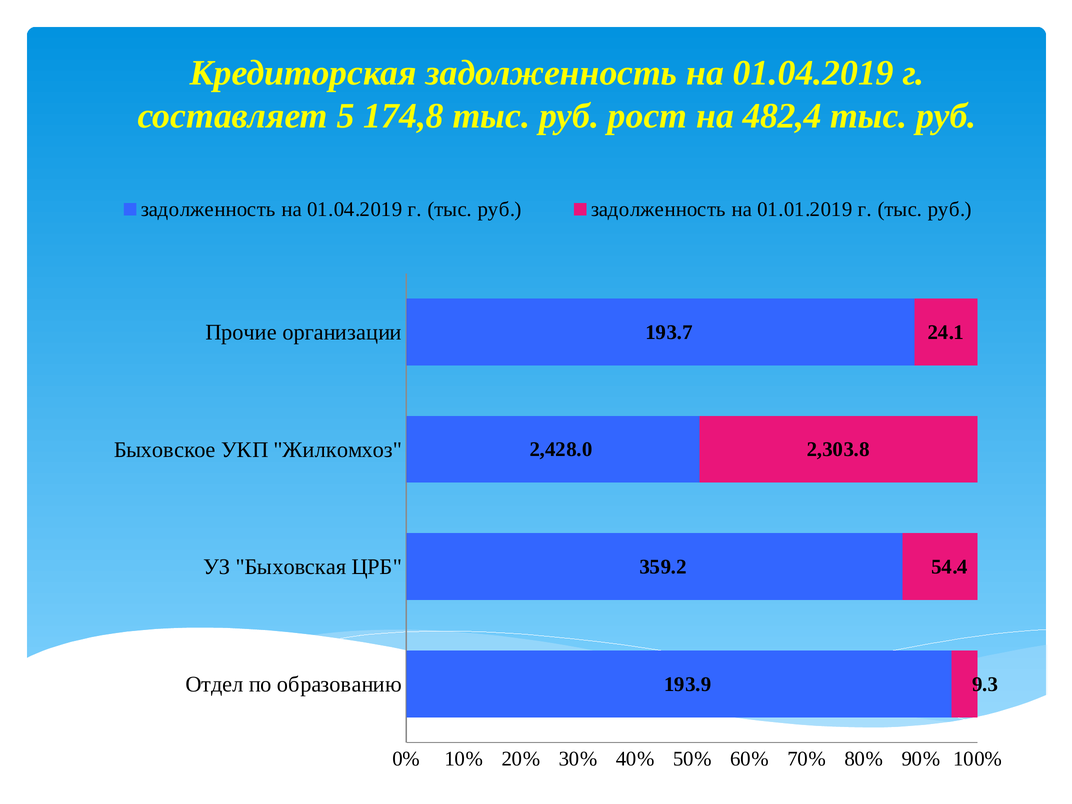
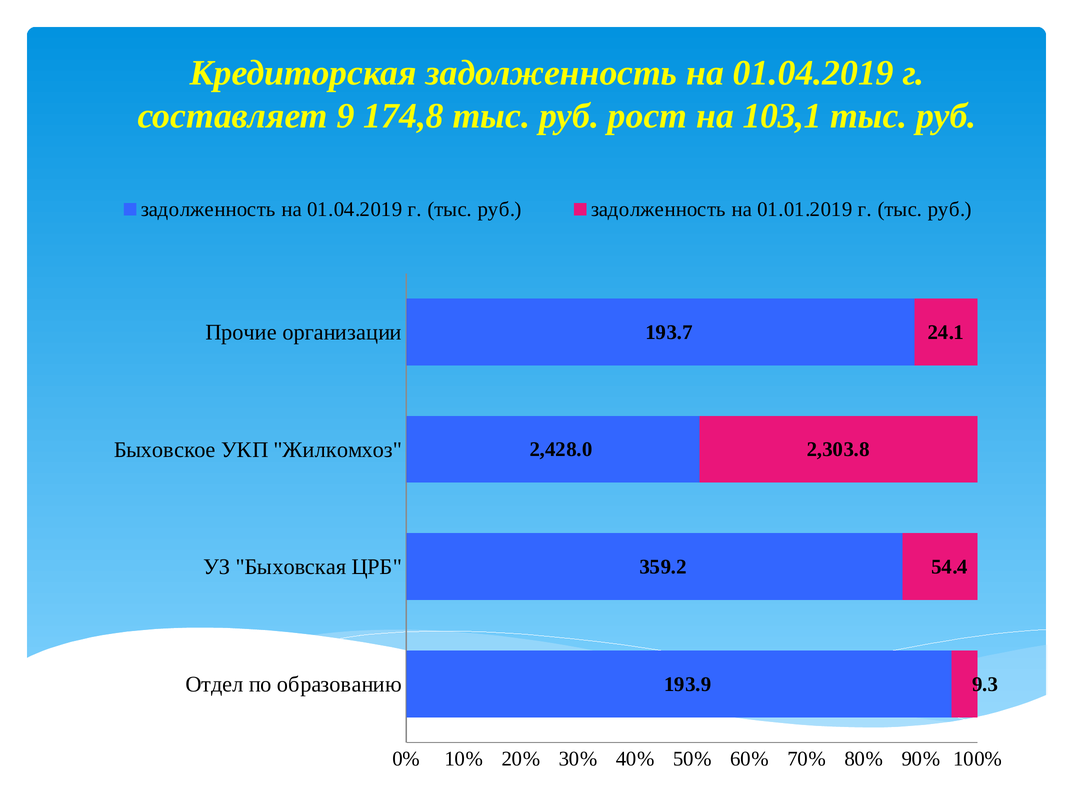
5: 5 -> 9
482,4: 482,4 -> 103,1
